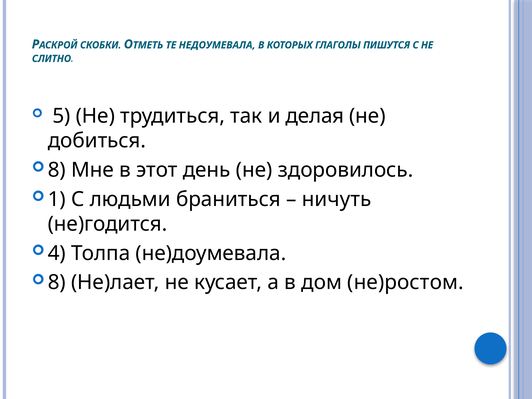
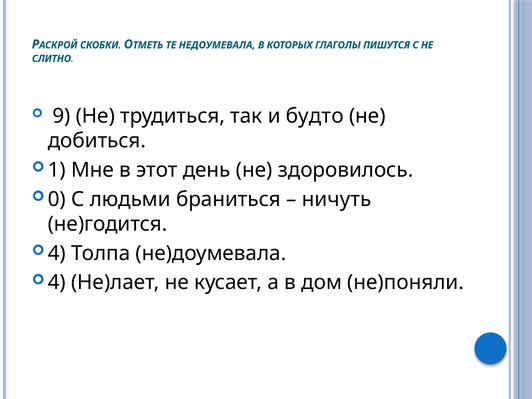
5: 5 -> 9
делая: делая -> будто
8 at (57, 170): 8 -> 1
1: 1 -> 0
8 at (57, 282): 8 -> 4
не)ростом: не)ростом -> не)поняли
